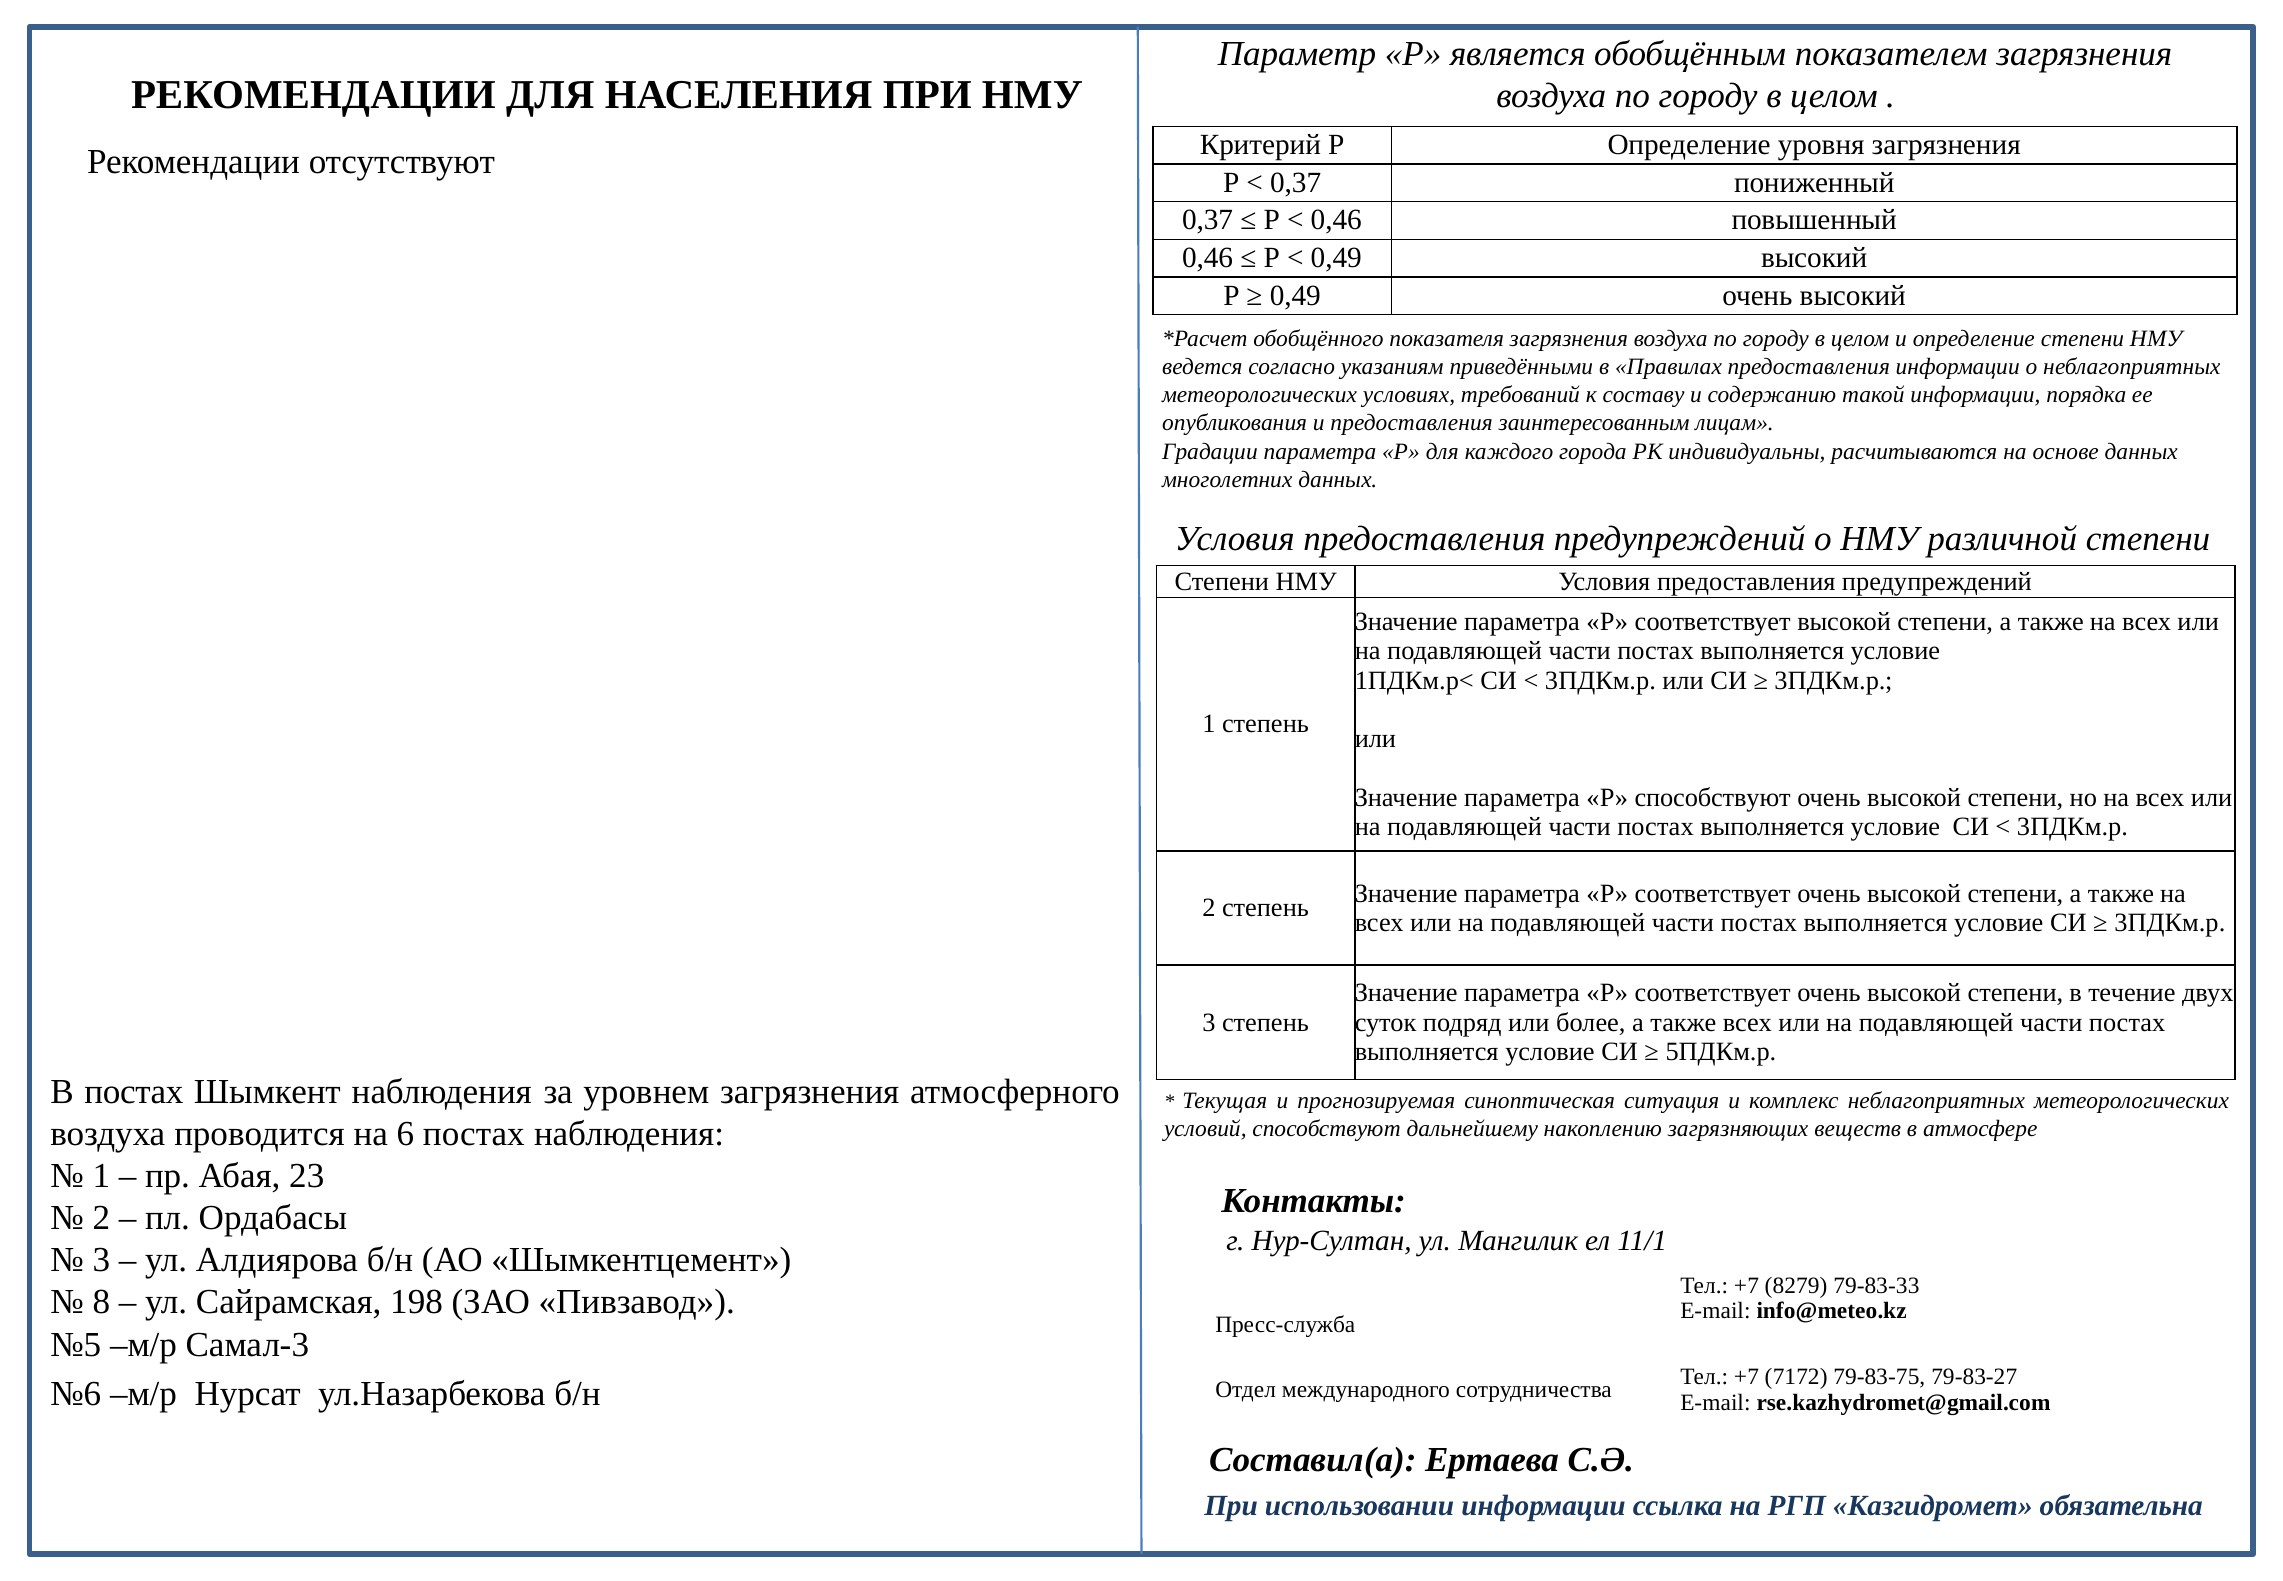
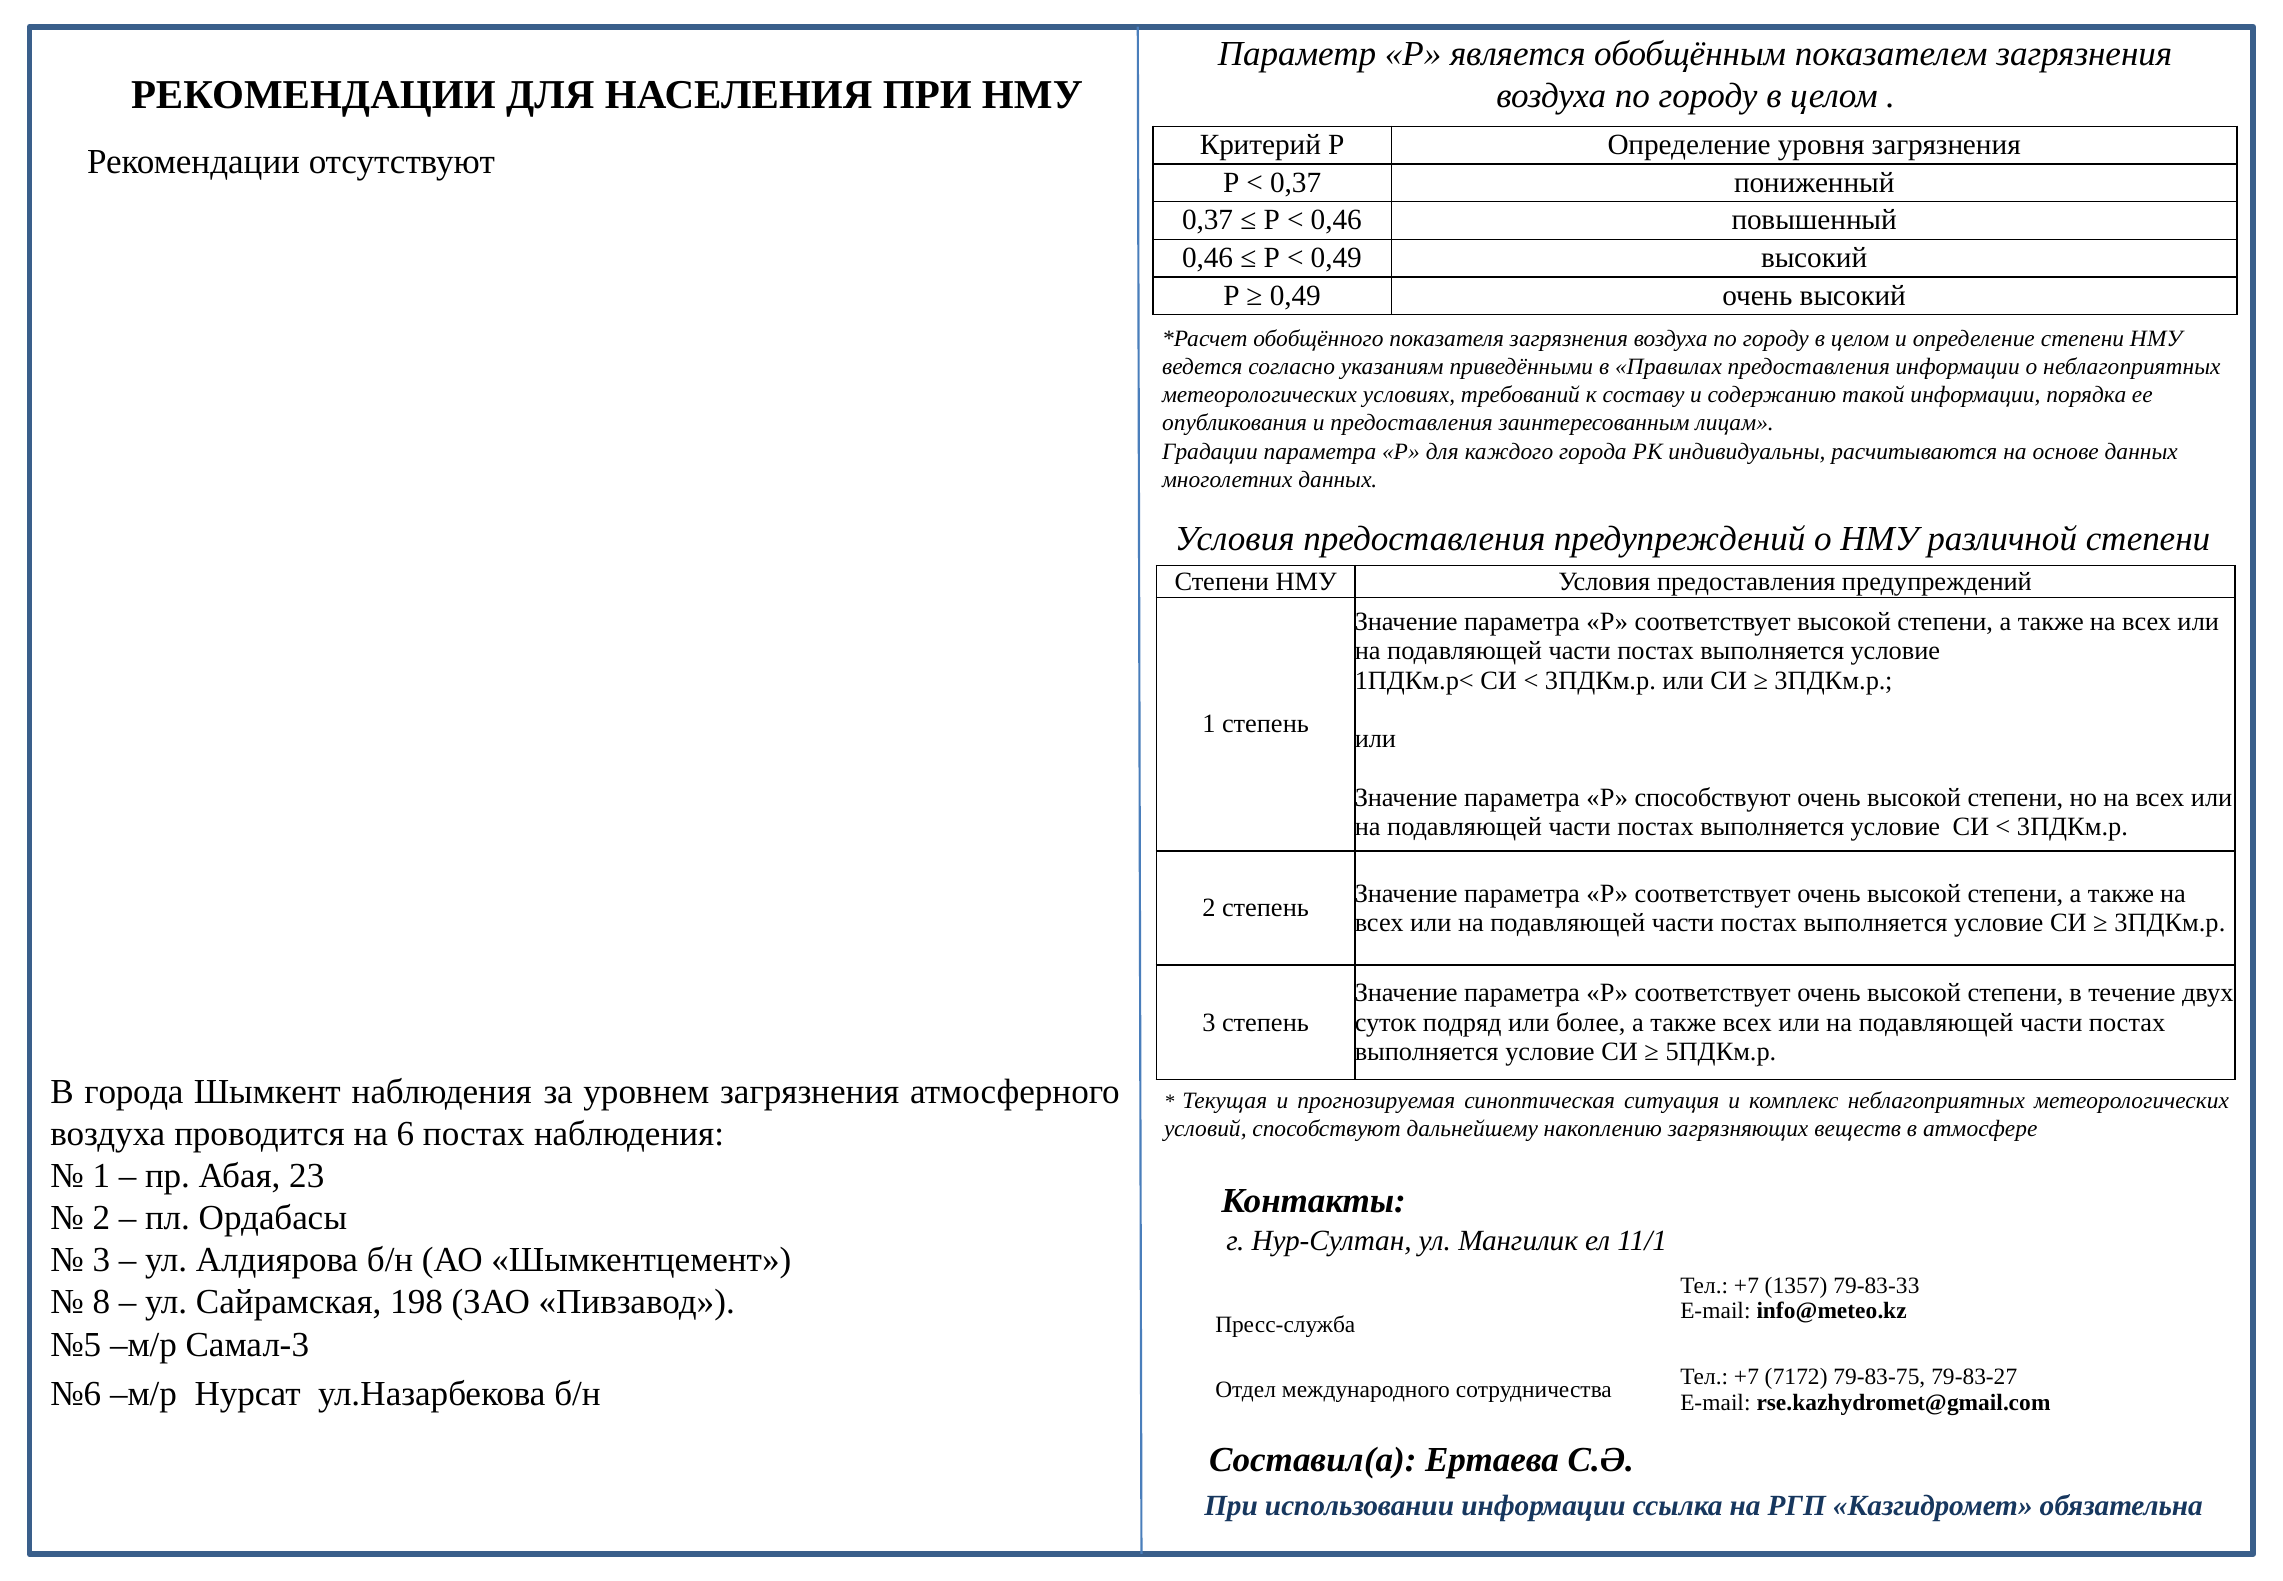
В постах: постах -> города
8279: 8279 -> 1357
